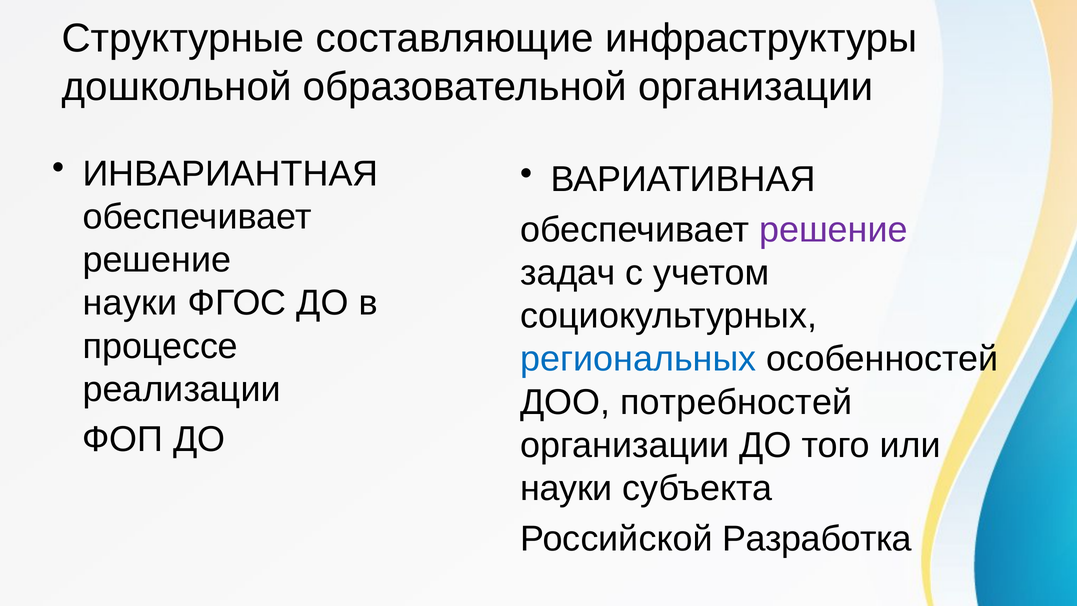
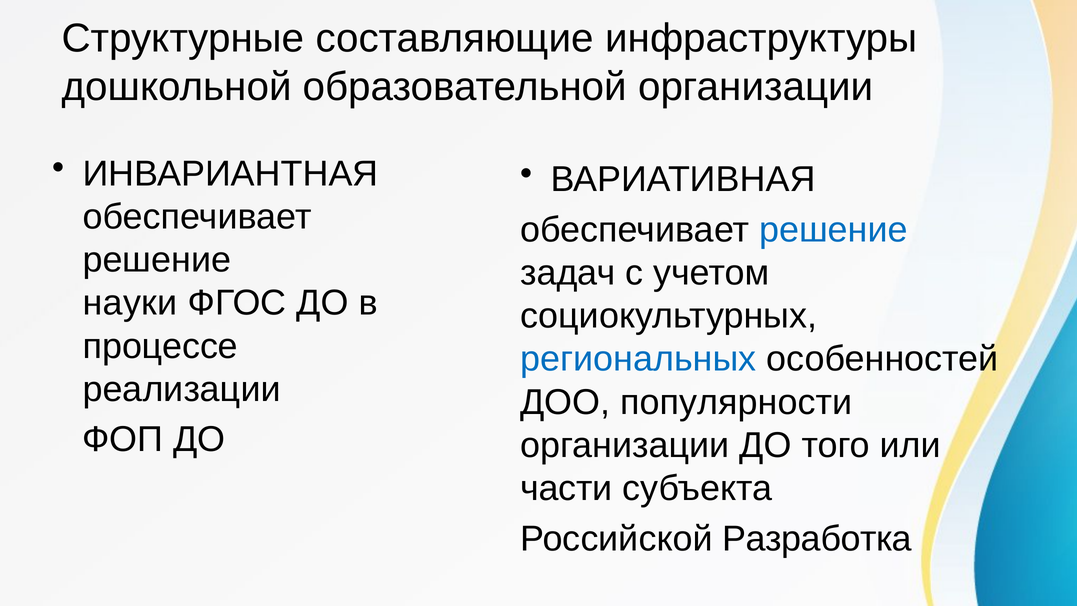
решение at (833, 230) colour: purple -> blue
потребностей: потребностей -> популярности
науки at (566, 488): науки -> части
